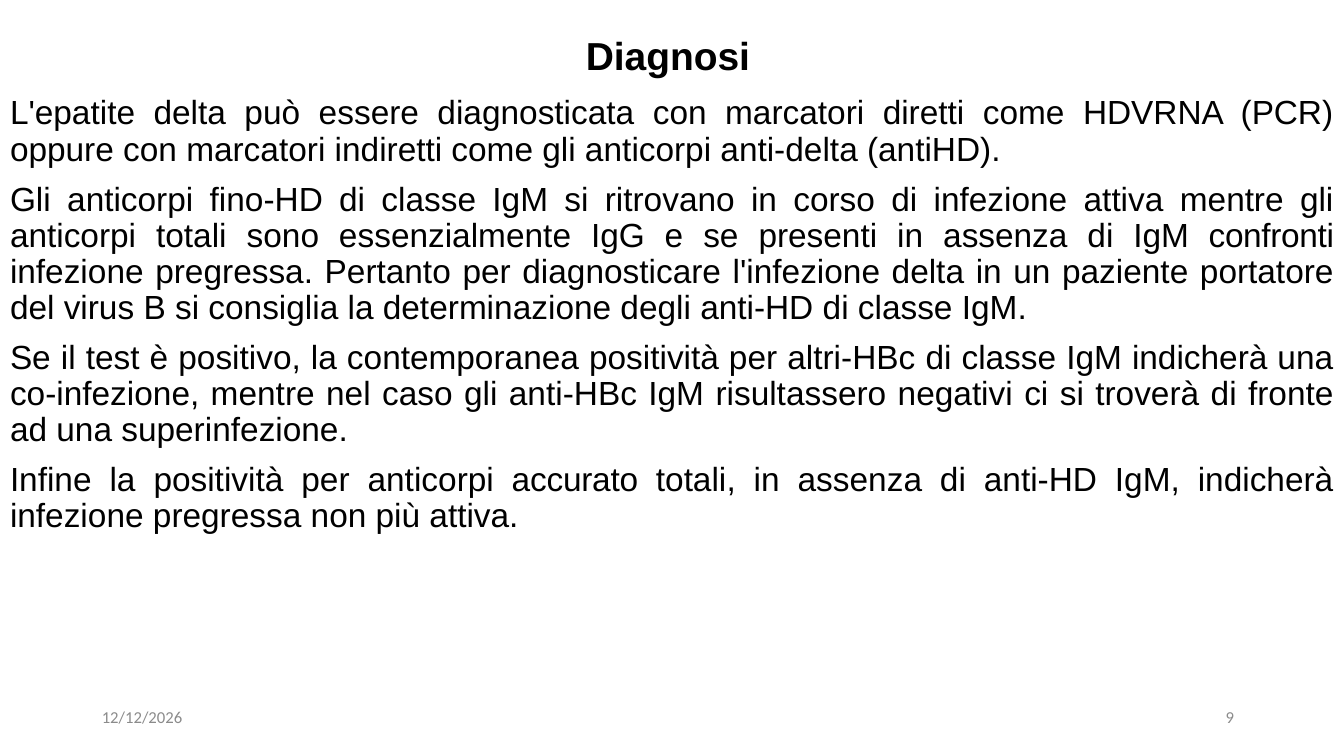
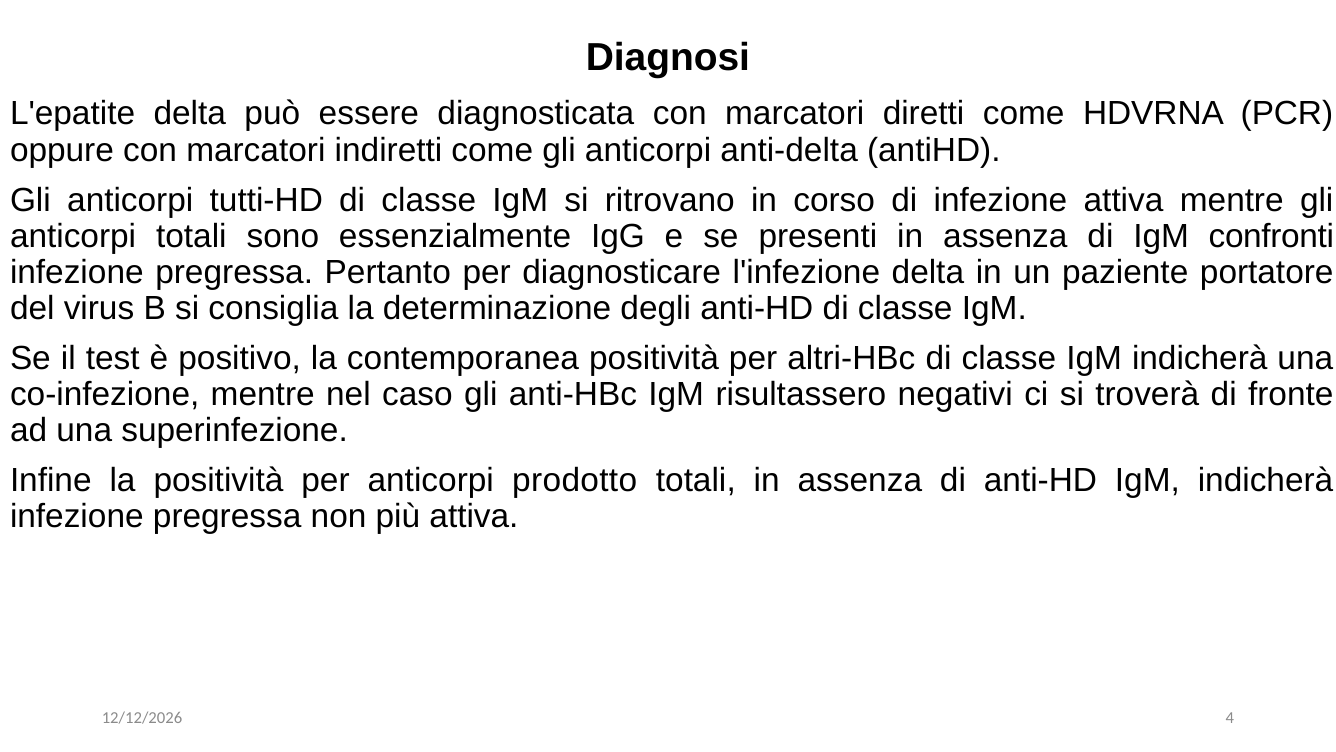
fino-HD: fino-HD -> tutti-HD
accurato: accurato -> prodotto
9: 9 -> 4
